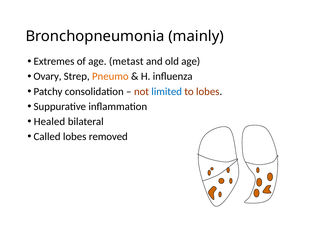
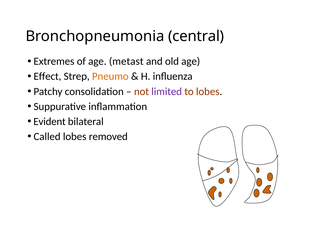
mainly: mainly -> central
Ovary: Ovary -> Effect
limited colour: blue -> purple
Healed: Healed -> Evident
